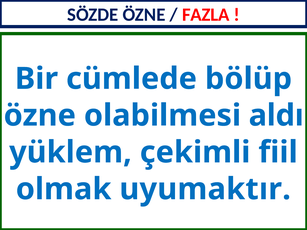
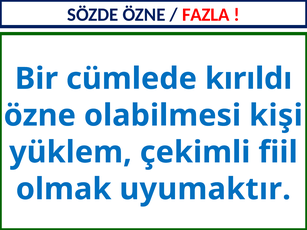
bölüp: bölüp -> kırıldı
aldı: aldı -> kişi
